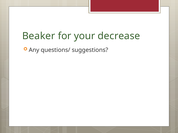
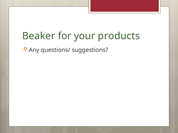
decrease: decrease -> products
